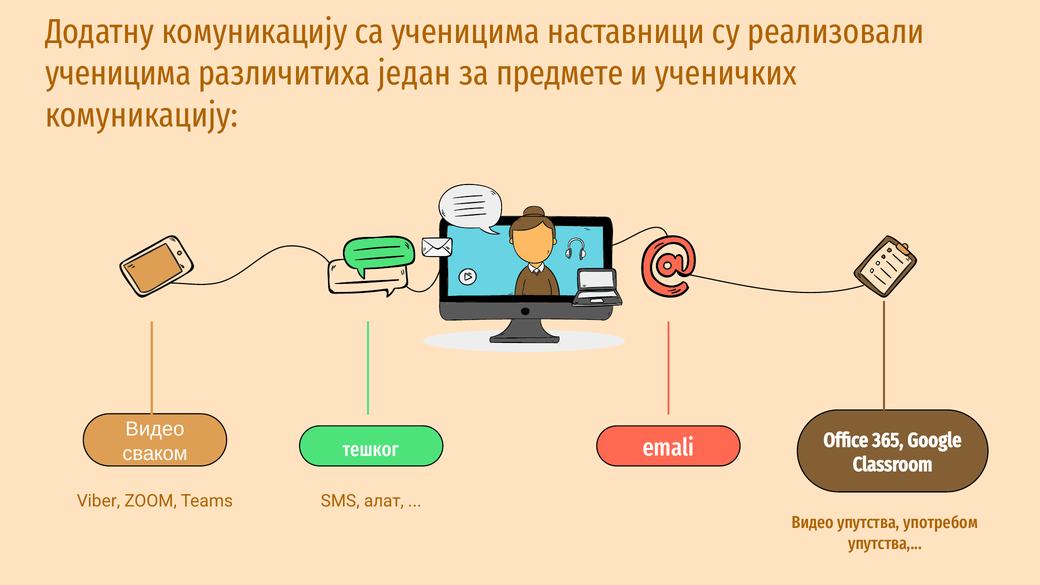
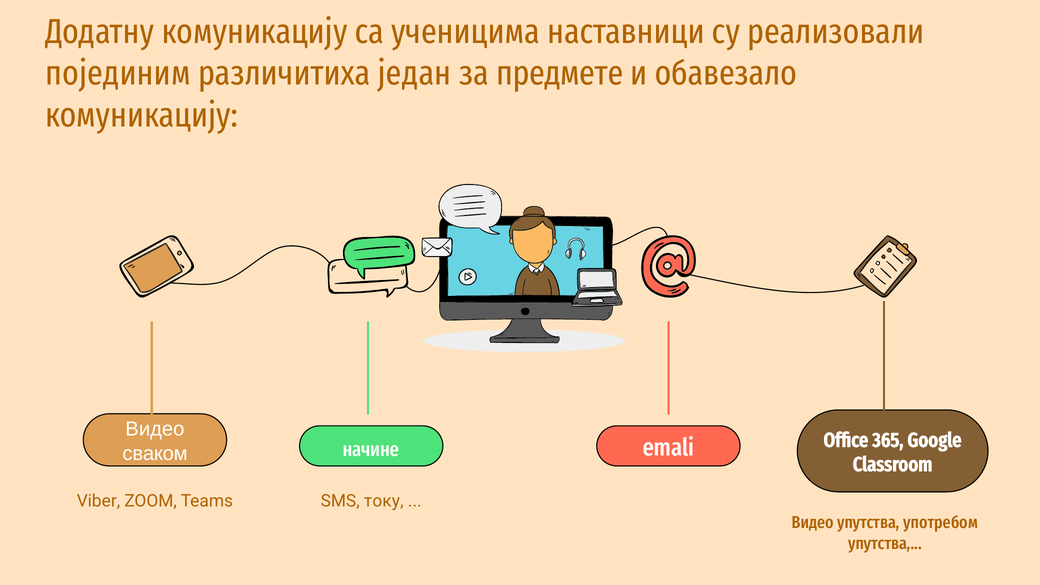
ученицима at (118, 74): ученицима -> појединим
ученичких: ученичких -> обавезало
тешког: тешког -> начине
алат: алат -> току
